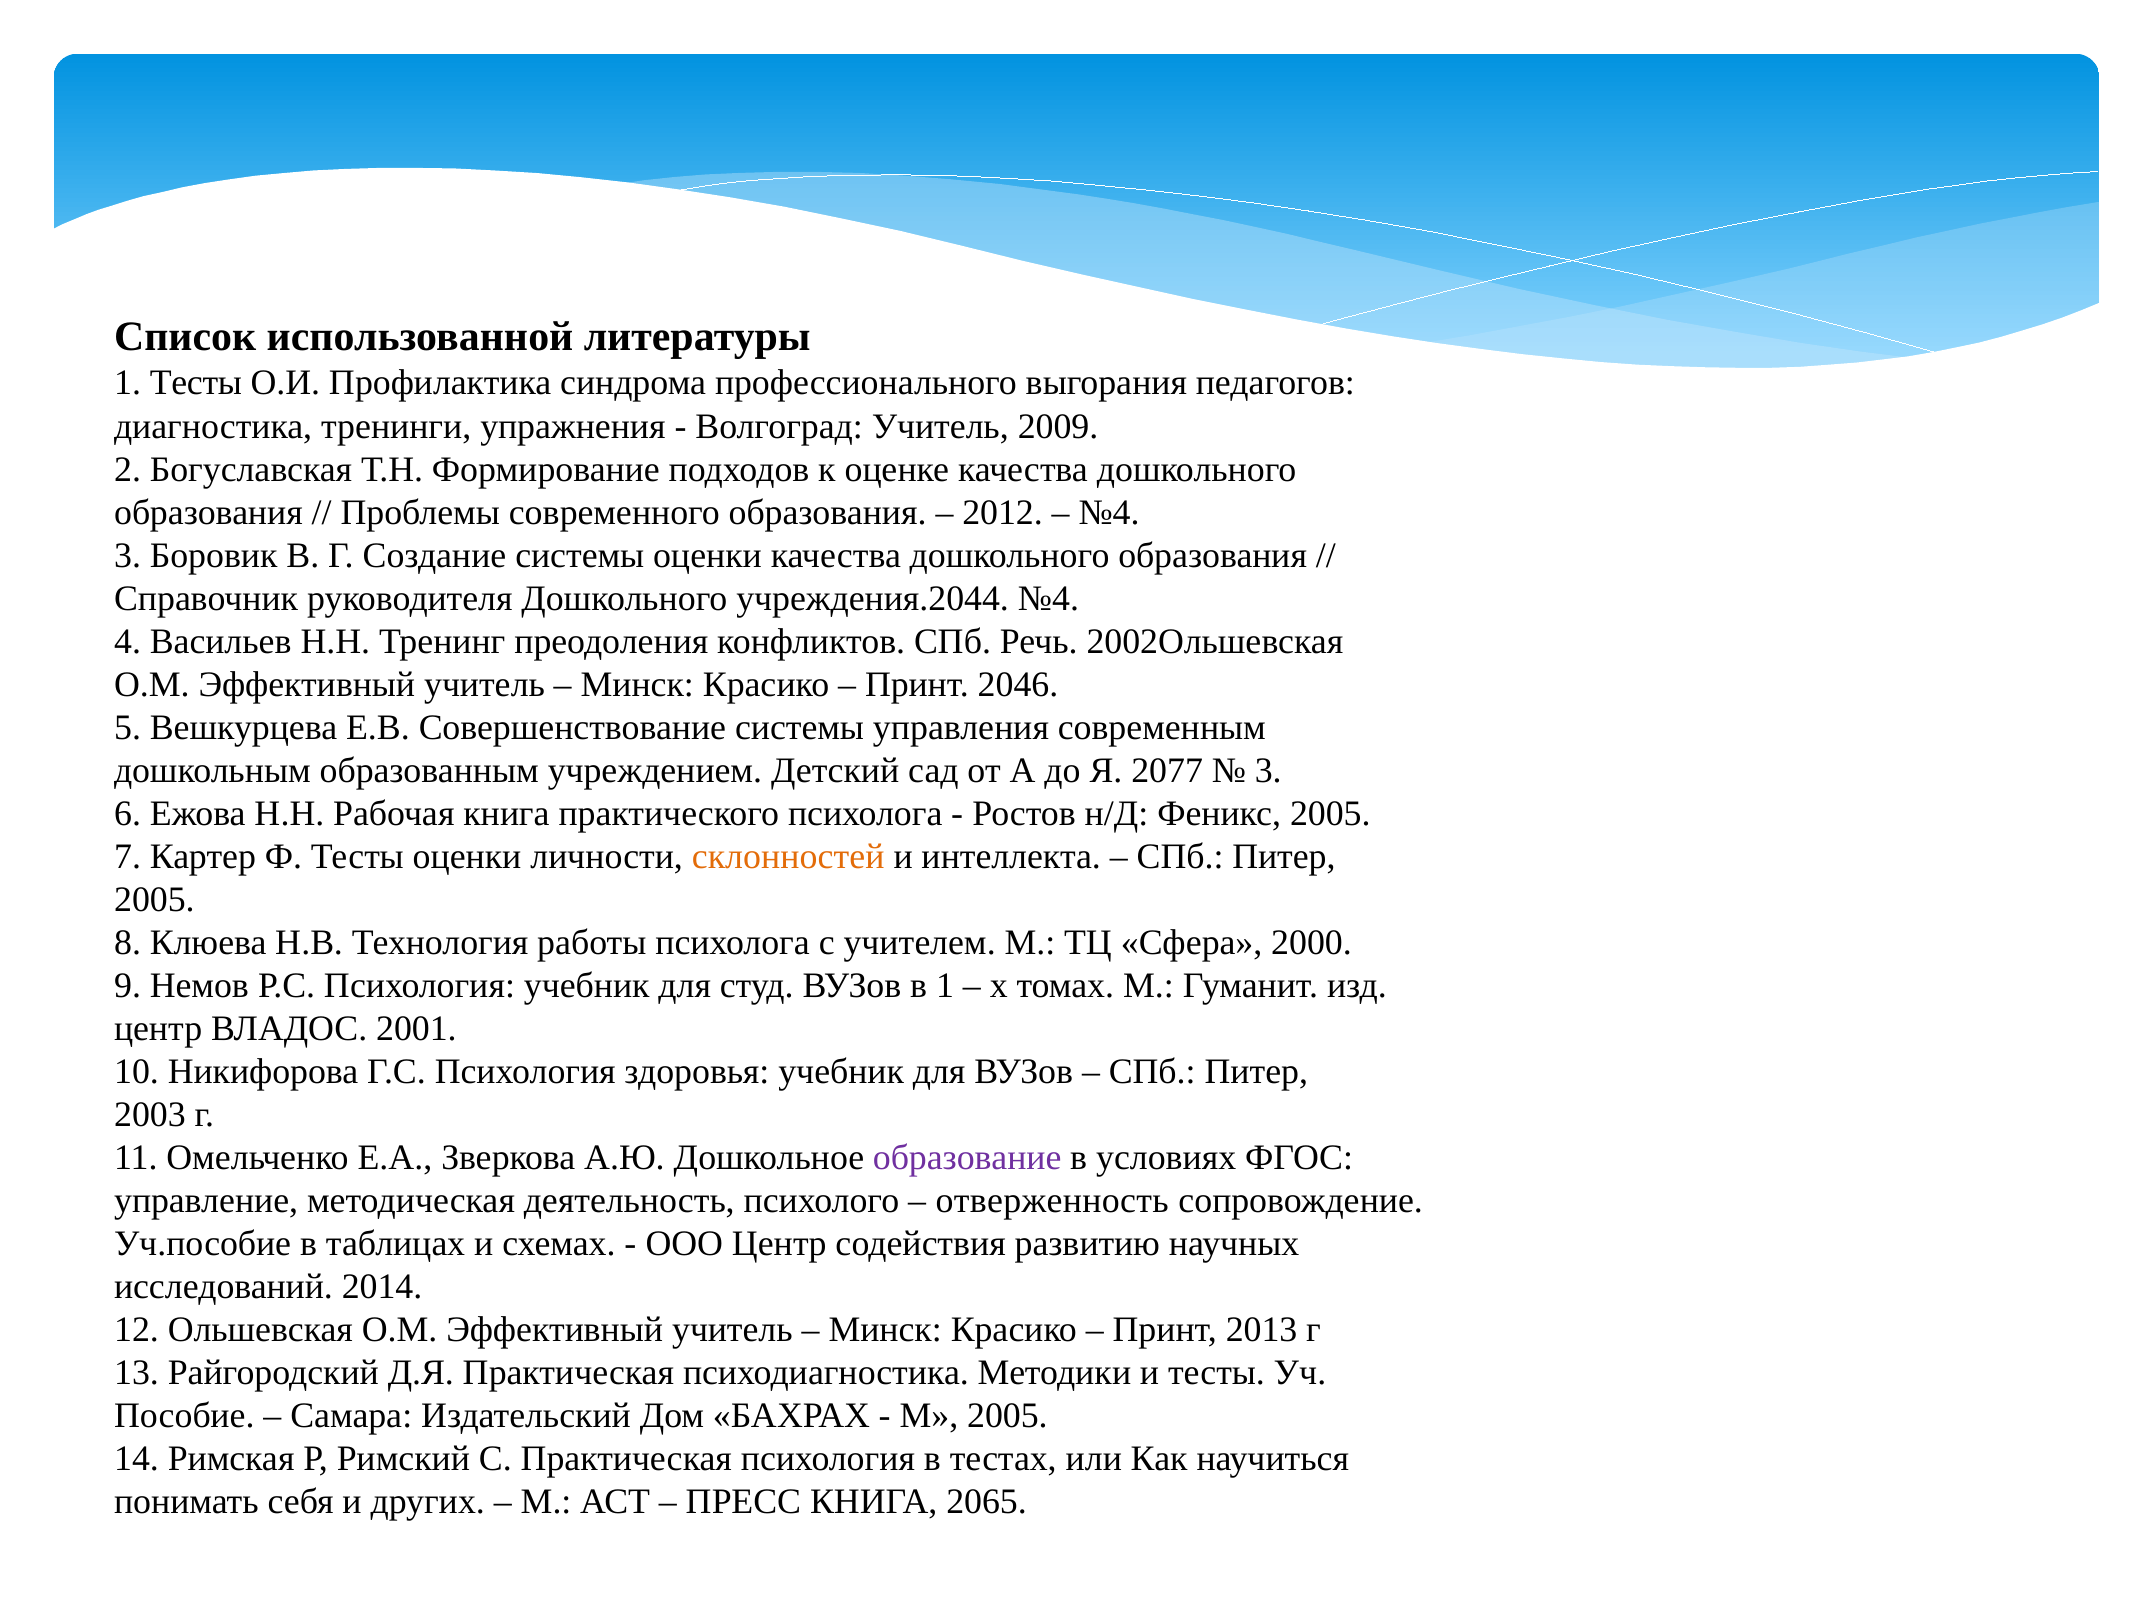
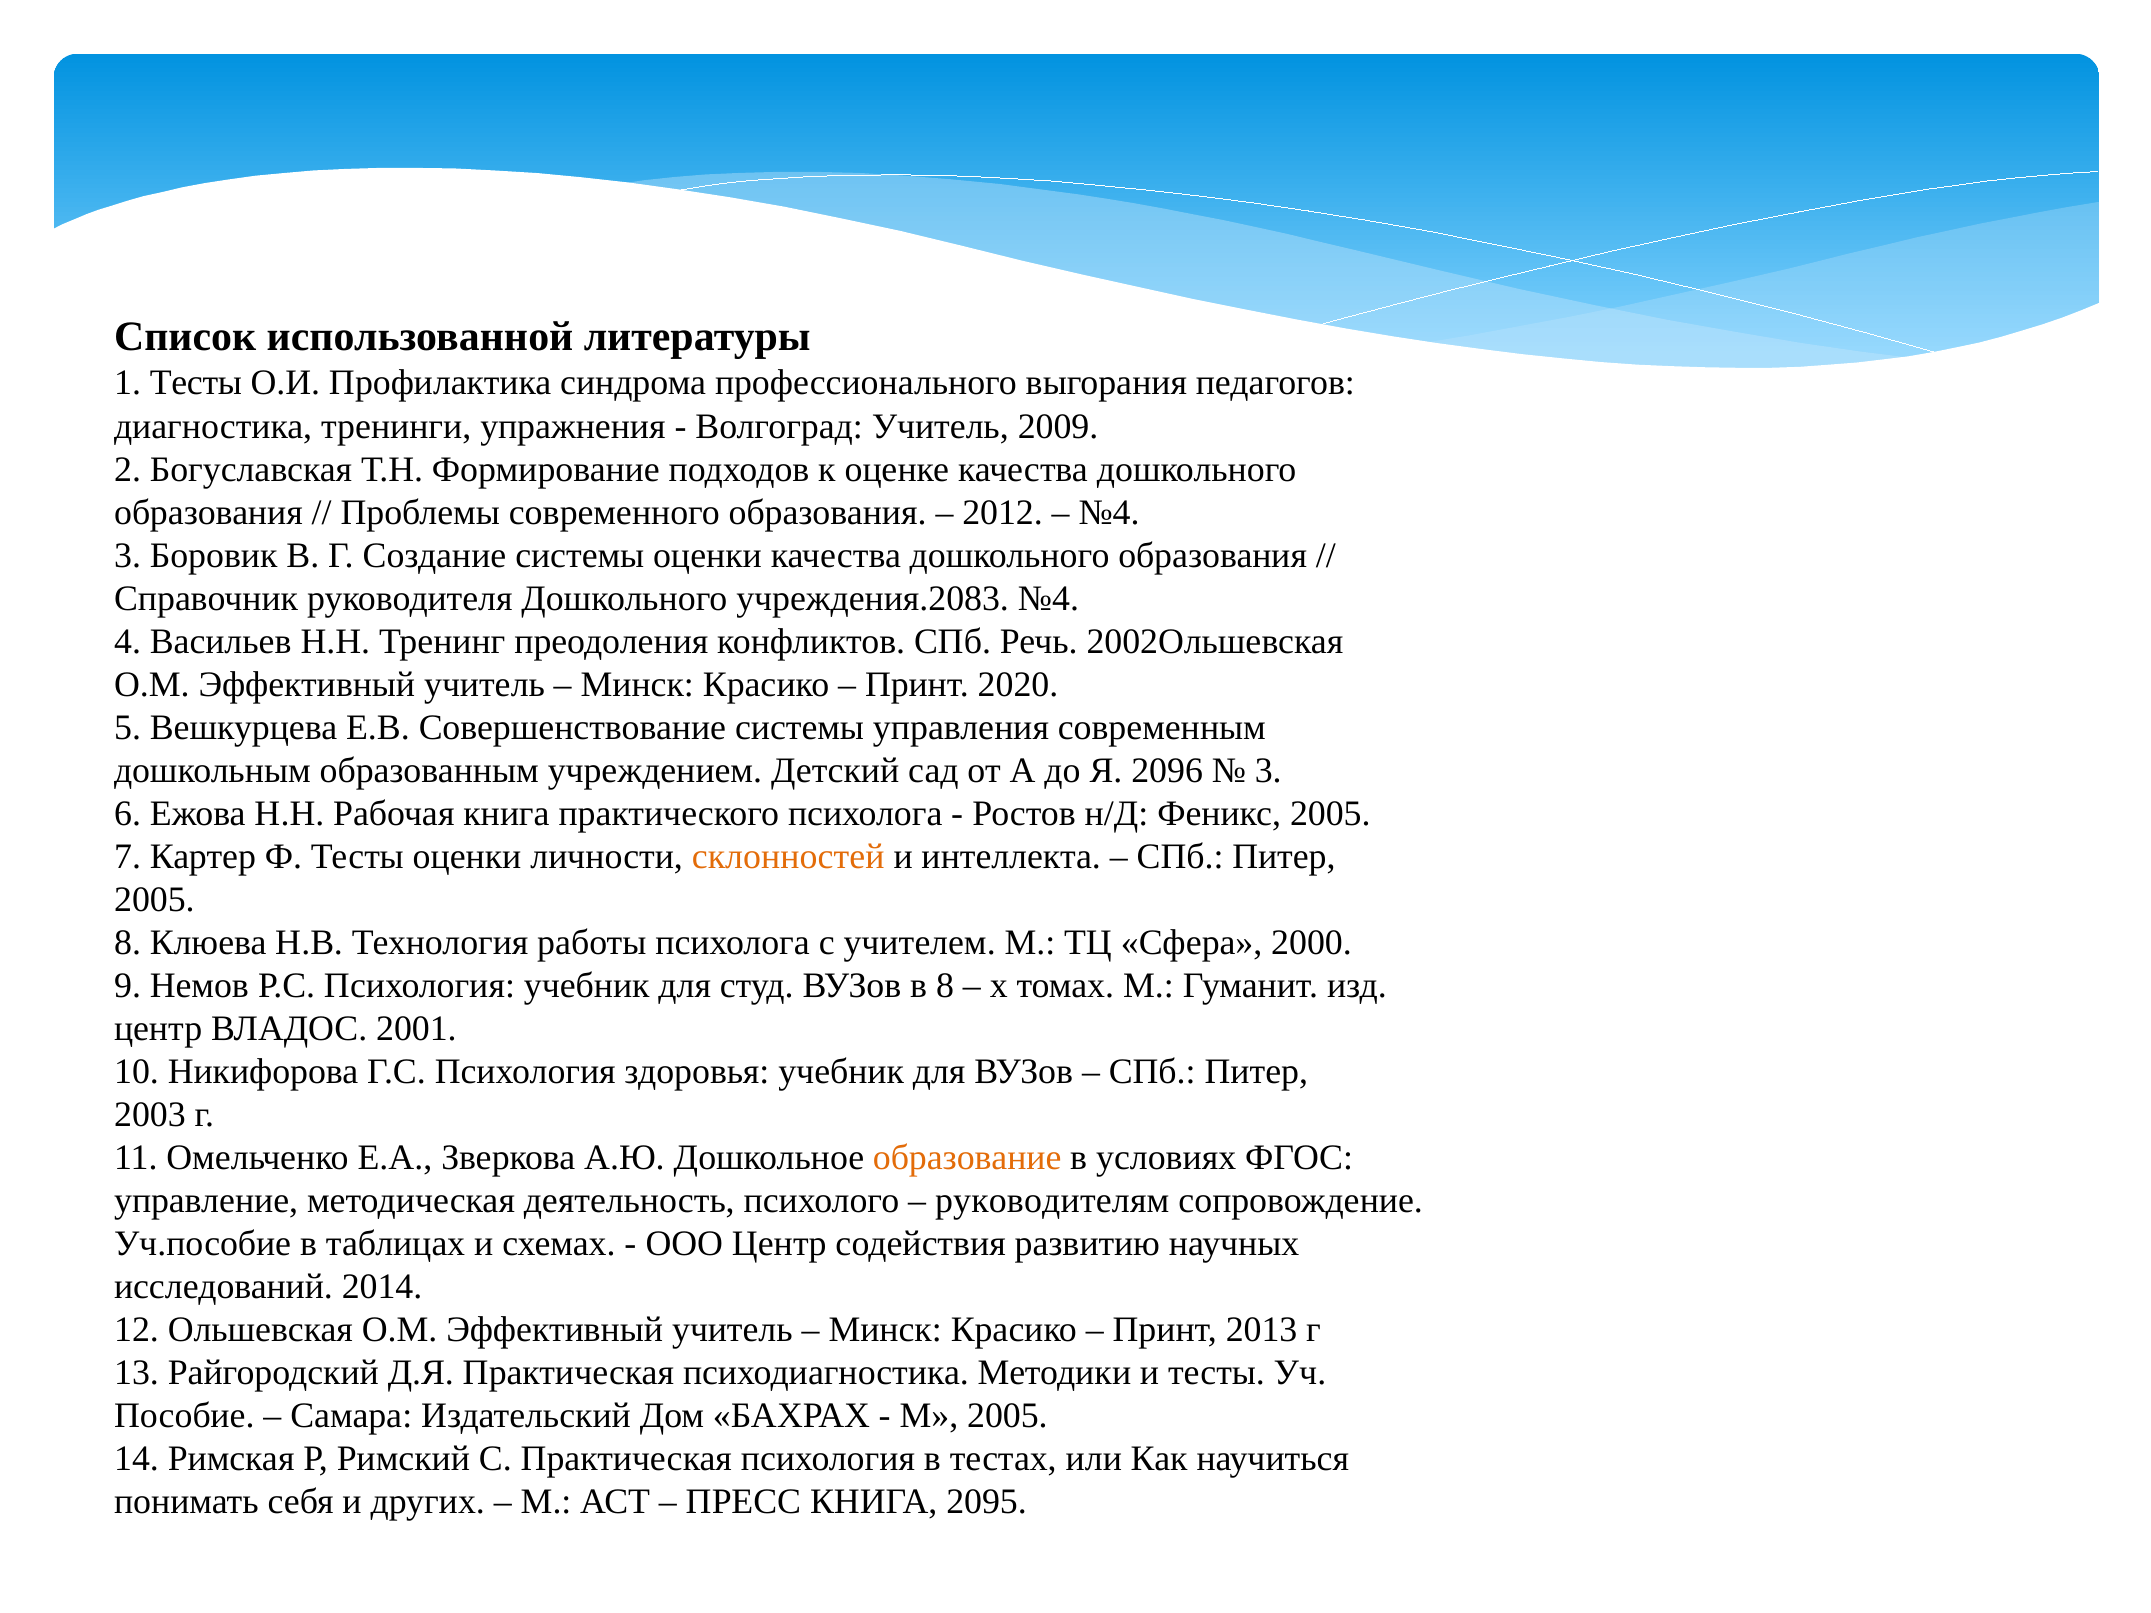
учреждения.2044: учреждения.2044 -> учреждения.2083
2046: 2046 -> 2020
2077: 2077 -> 2096
в 1: 1 -> 8
образование colour: purple -> orange
отверженность: отверженность -> руководителям
2065: 2065 -> 2095
